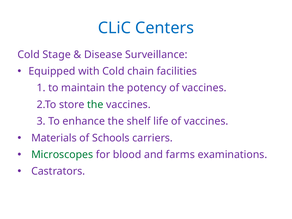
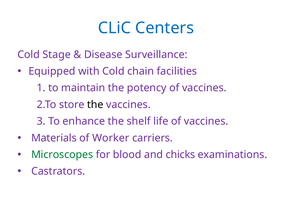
the at (95, 105) colour: green -> black
Schools: Schools -> Worker
farms: farms -> chicks
